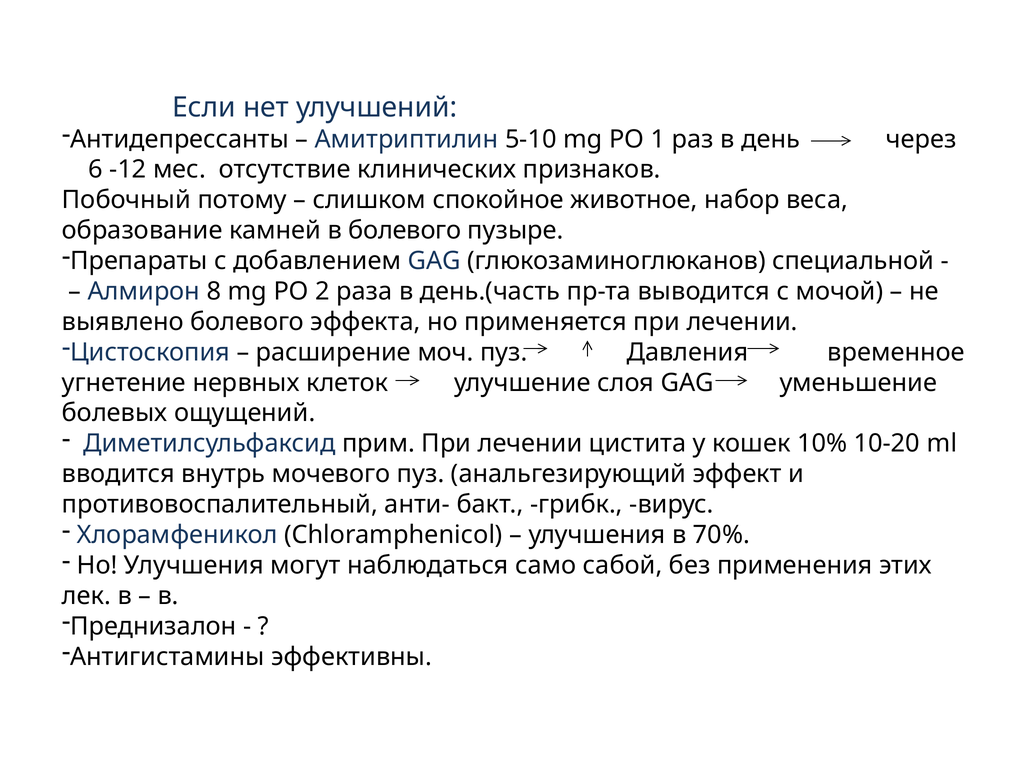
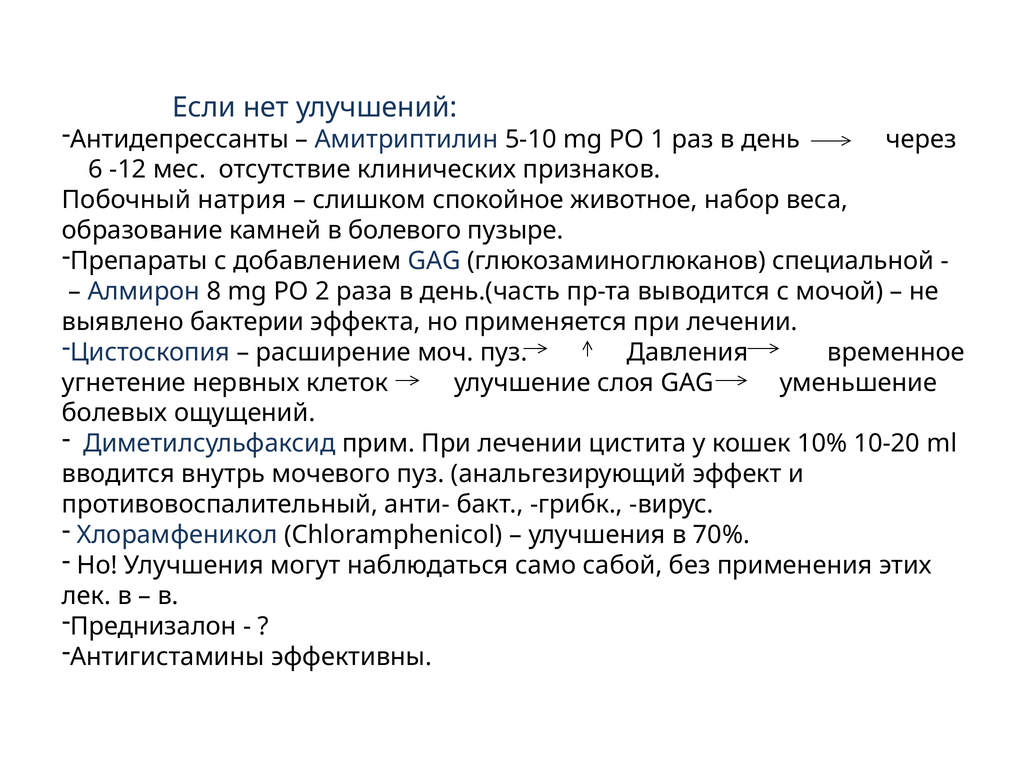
потому: потому -> натрия
выявлено болевого: болевого -> бактерии
